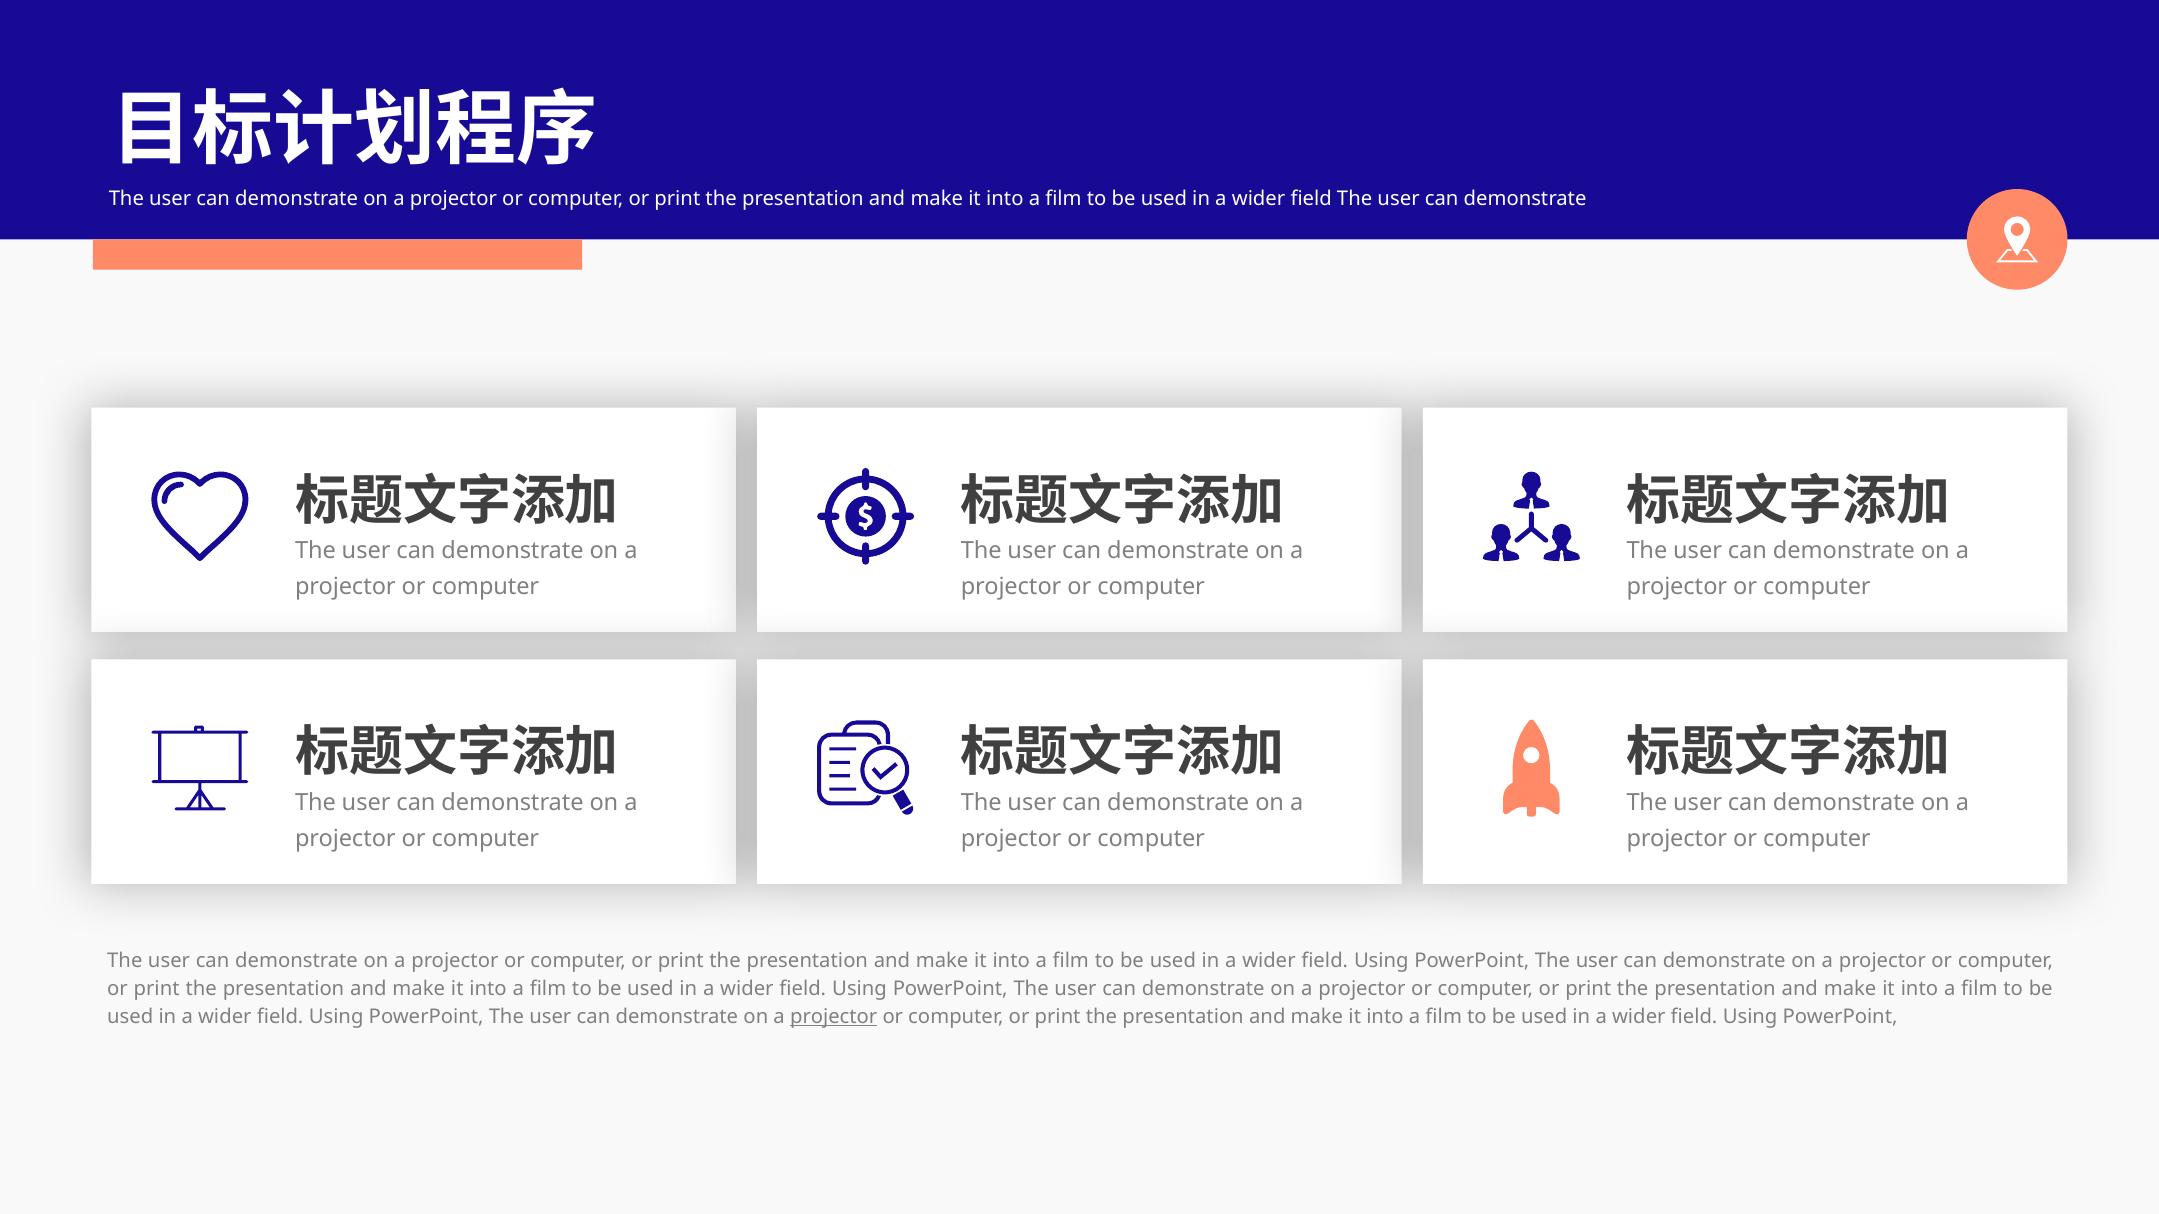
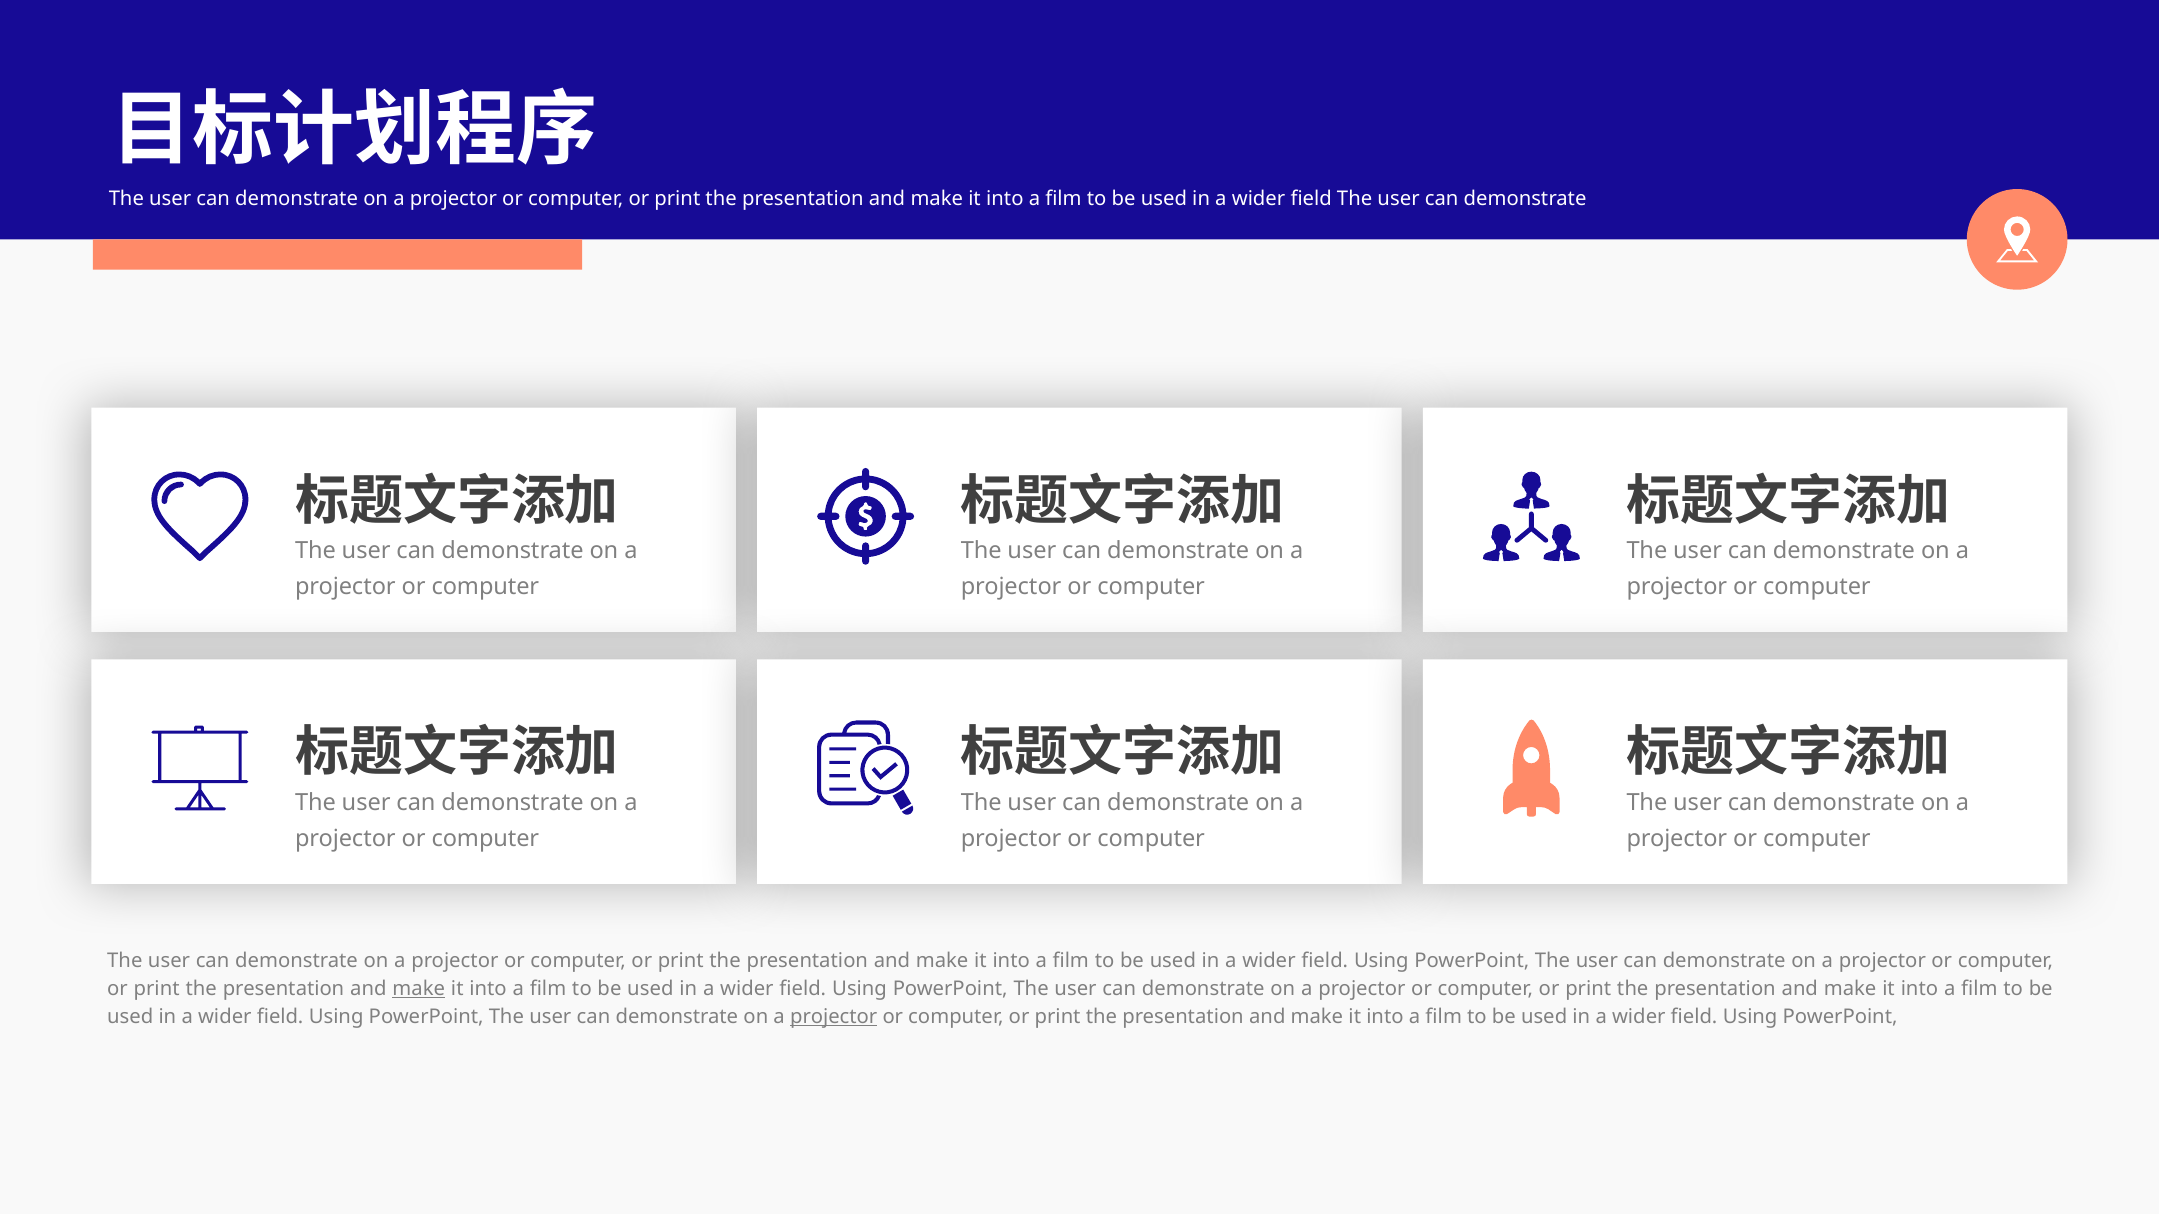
make at (419, 989) underline: none -> present
